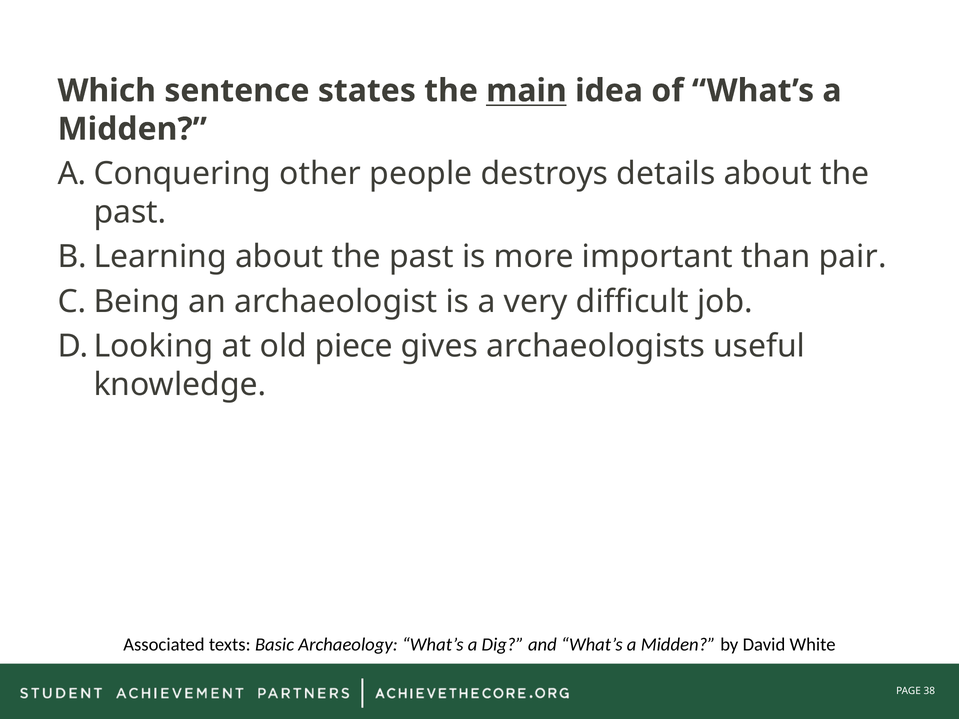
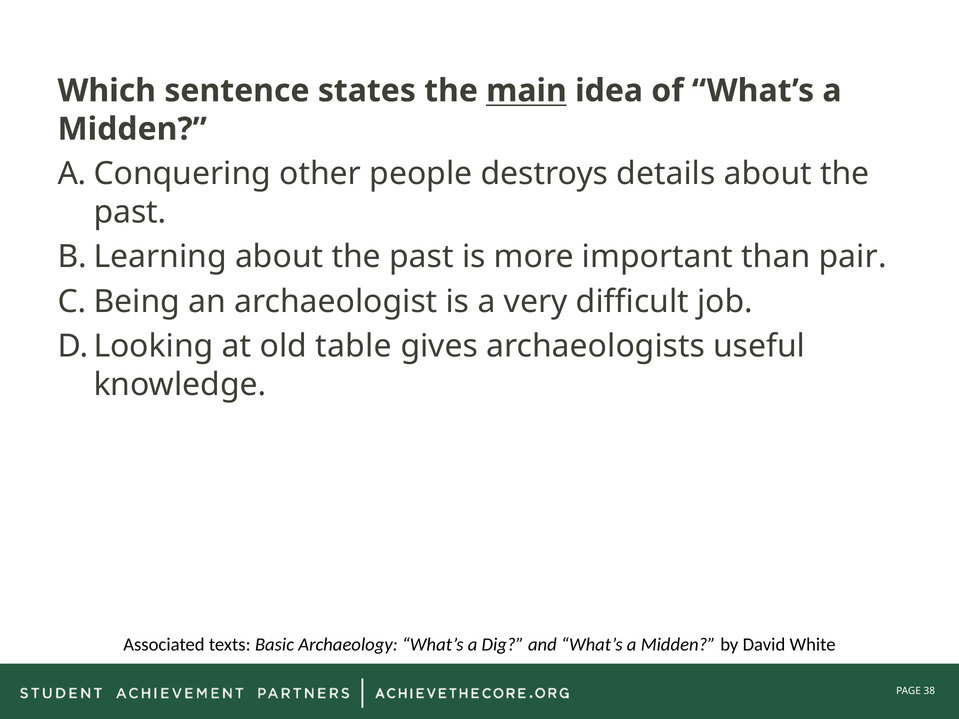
piece: piece -> table
